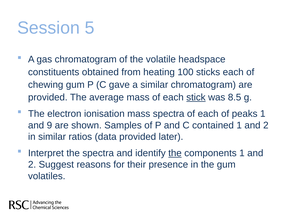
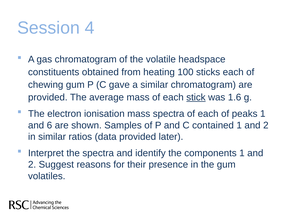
5: 5 -> 4
8.5: 8.5 -> 1.6
9: 9 -> 6
the at (175, 153) underline: present -> none
